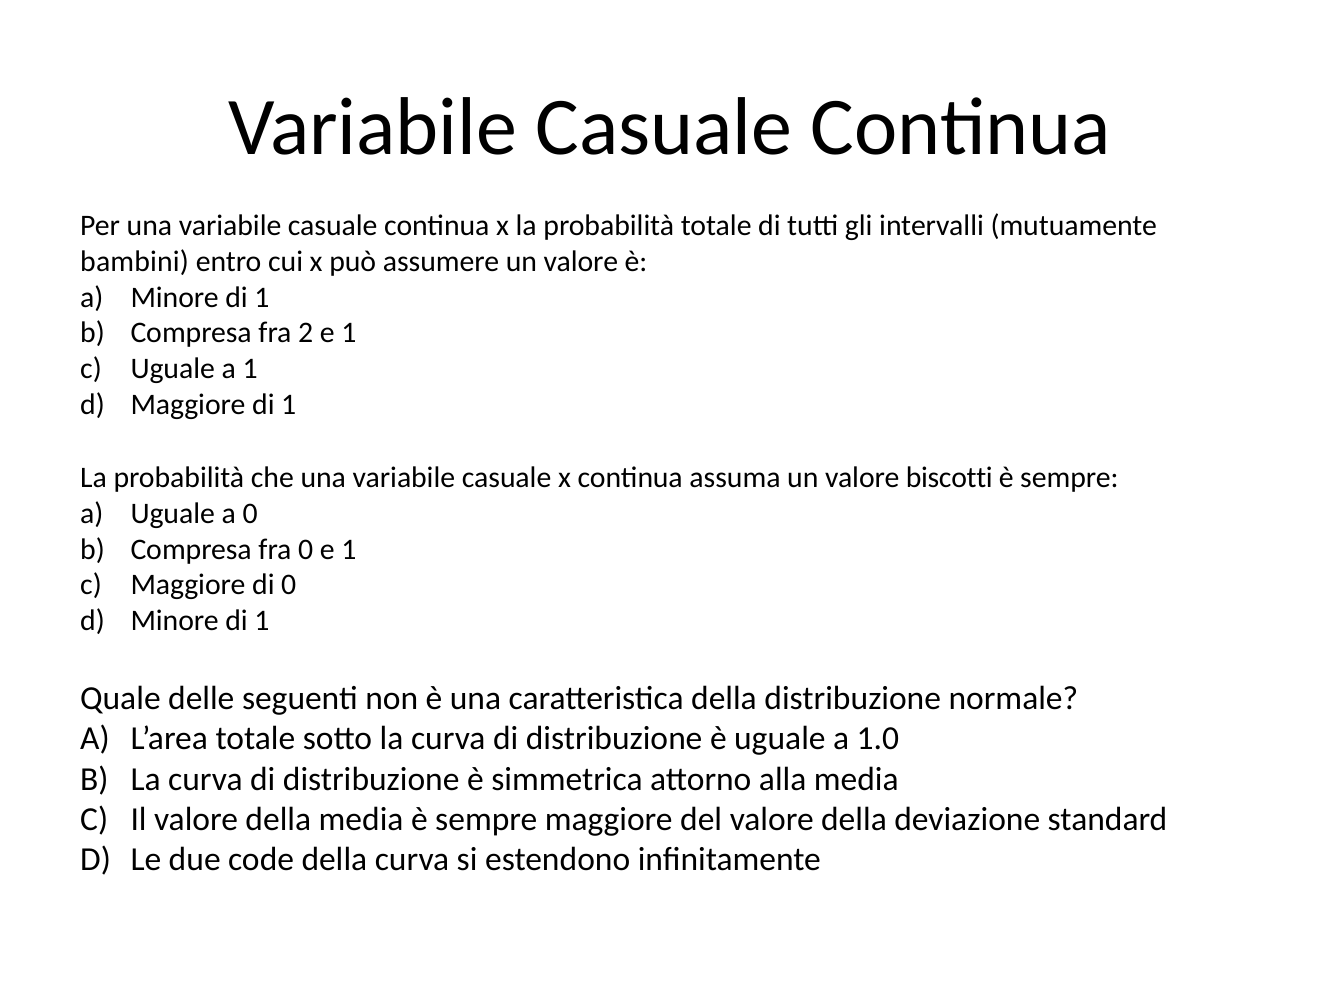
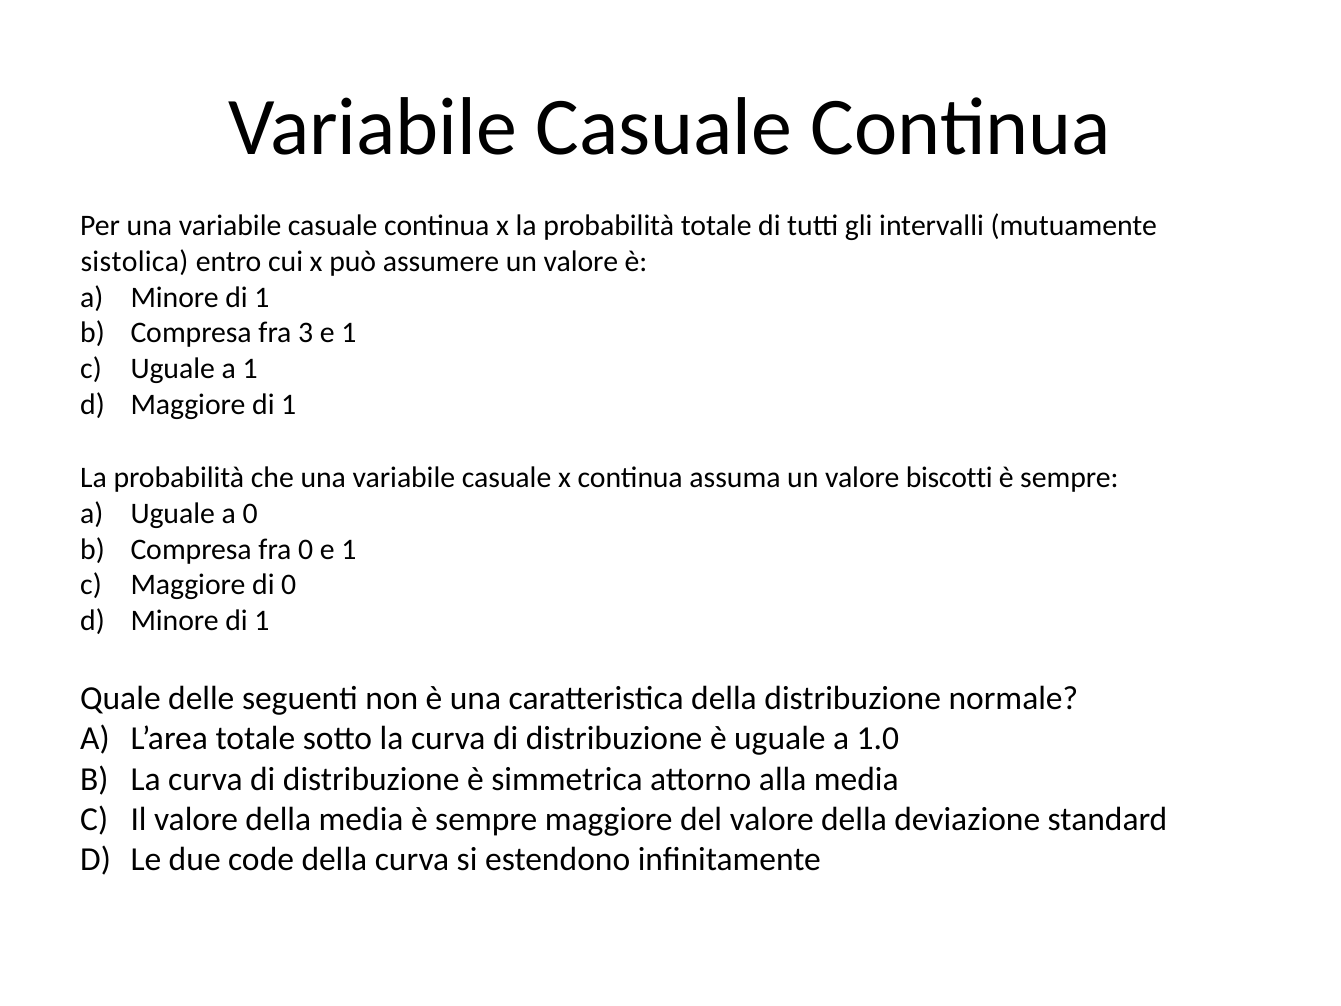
bambini: bambini -> sistolica
2: 2 -> 3
